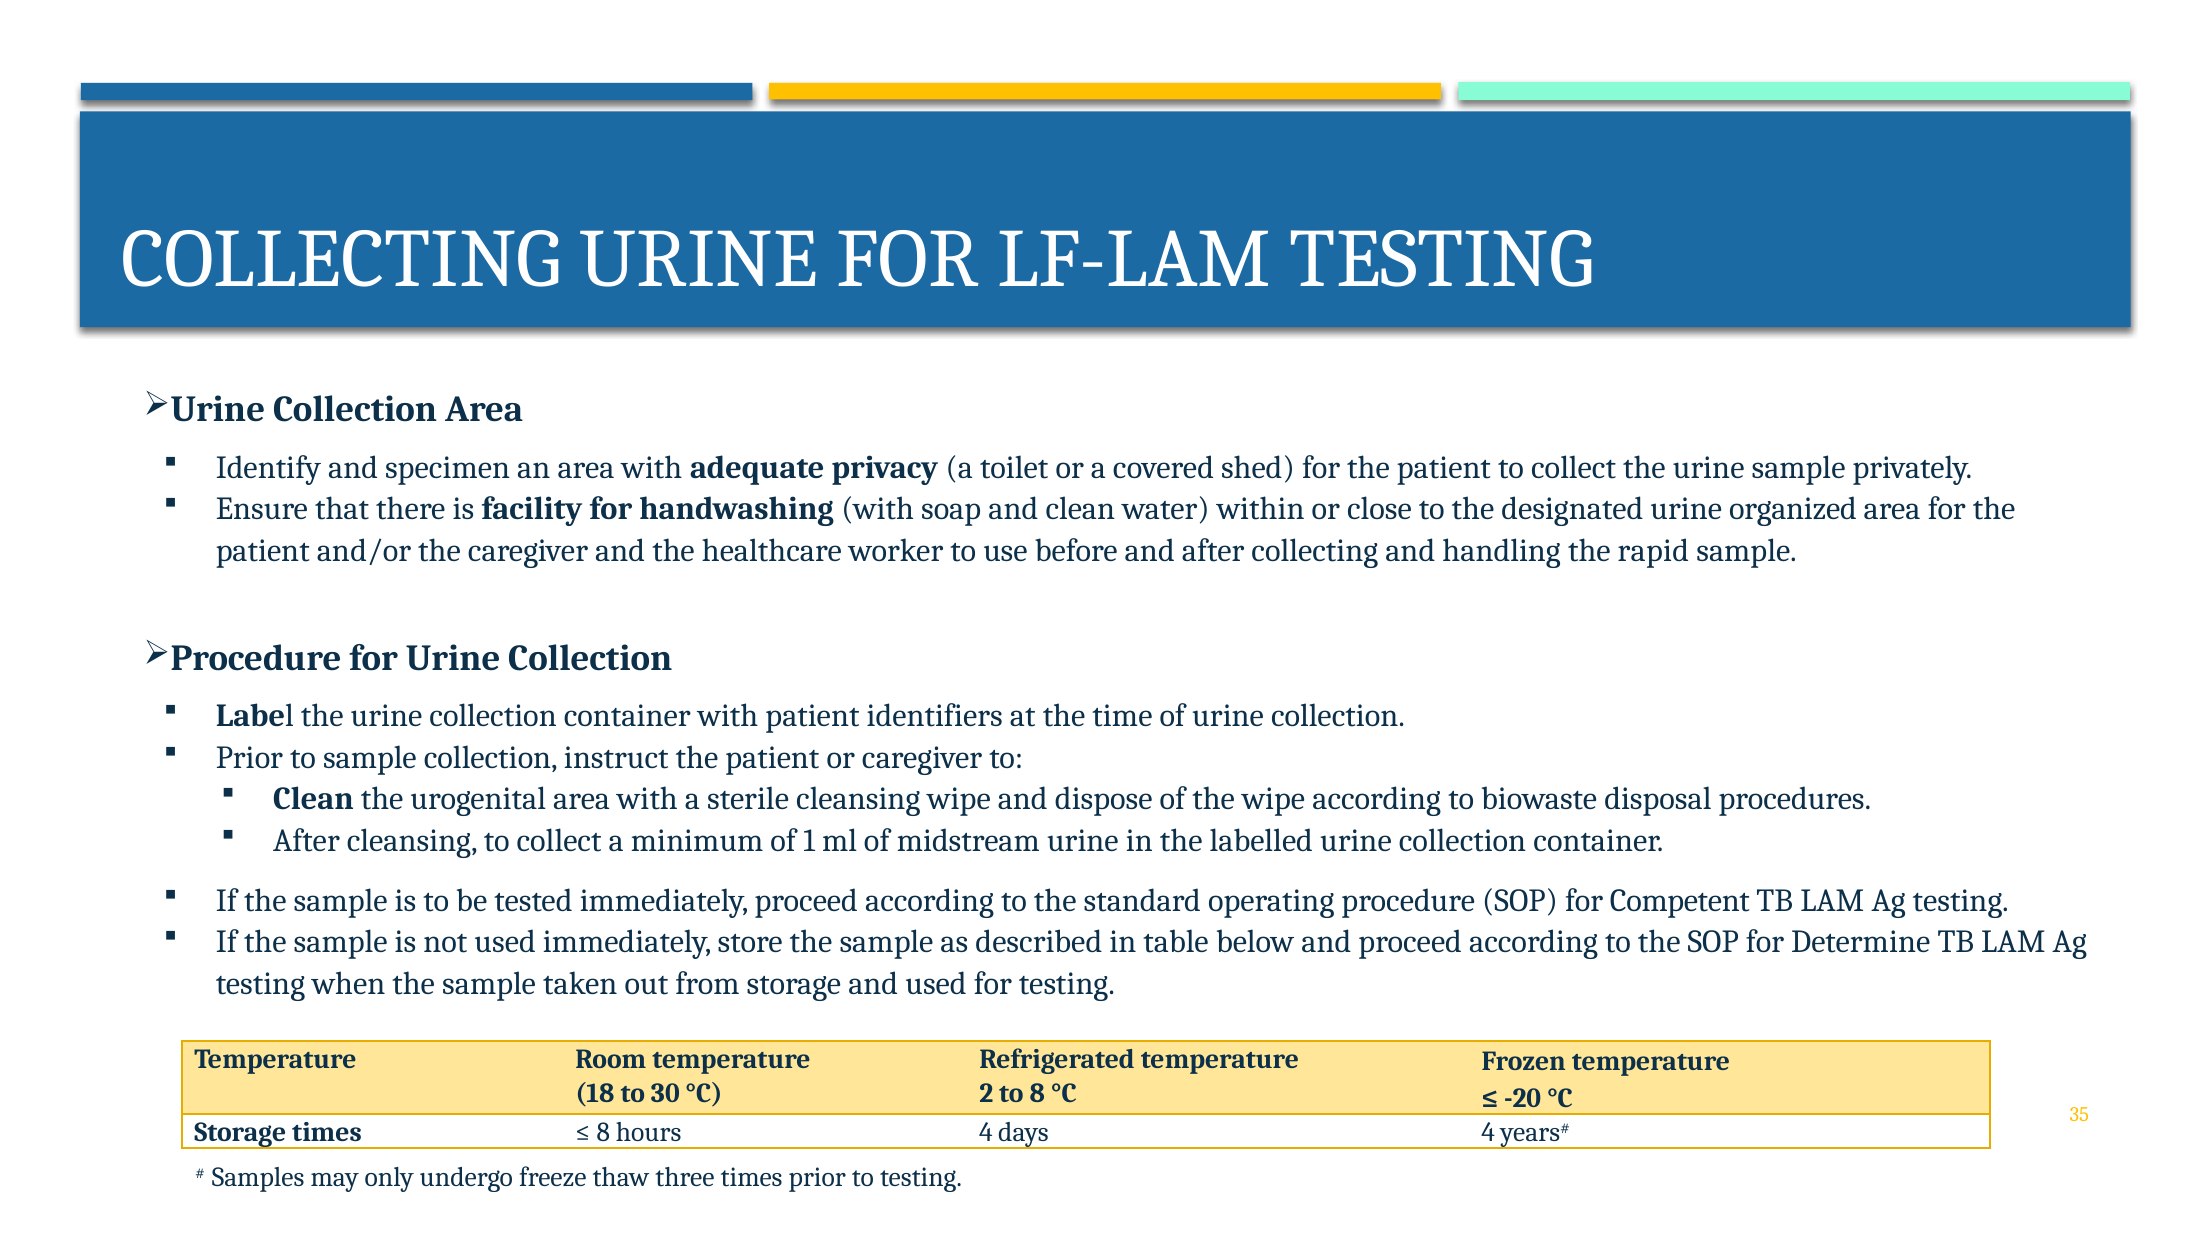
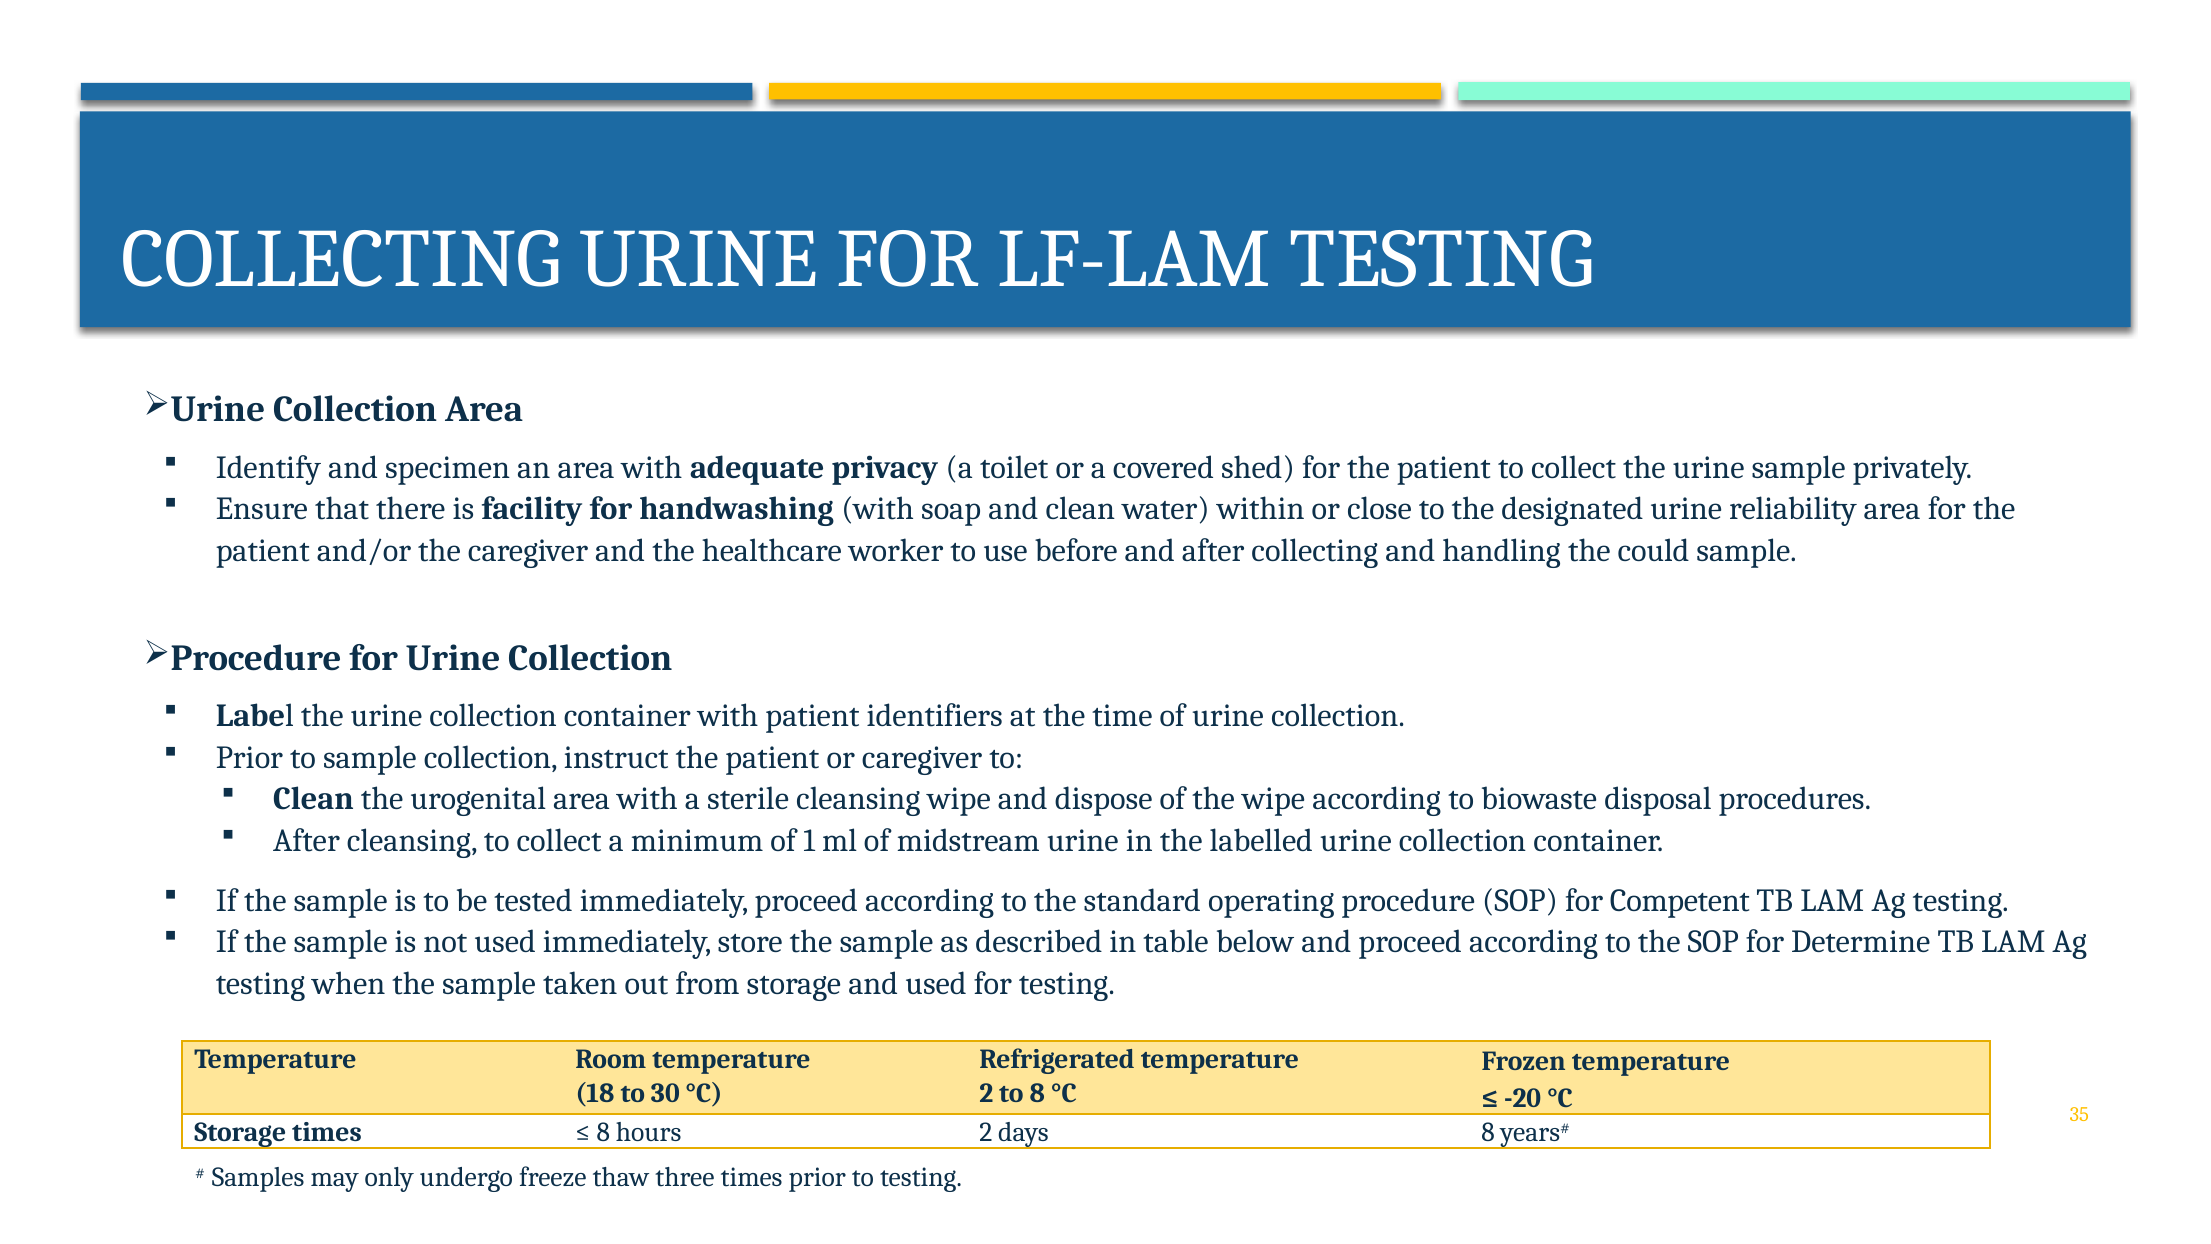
organized: organized -> reliability
rapid: rapid -> could
hours 4: 4 -> 2
days 4: 4 -> 8
